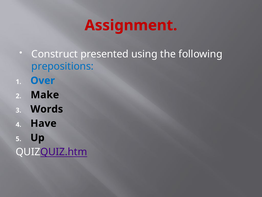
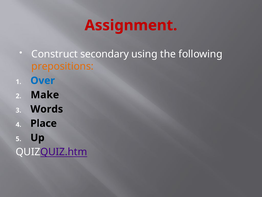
presented: presented -> secondary
prepositions colour: blue -> orange
Have: Have -> Place
